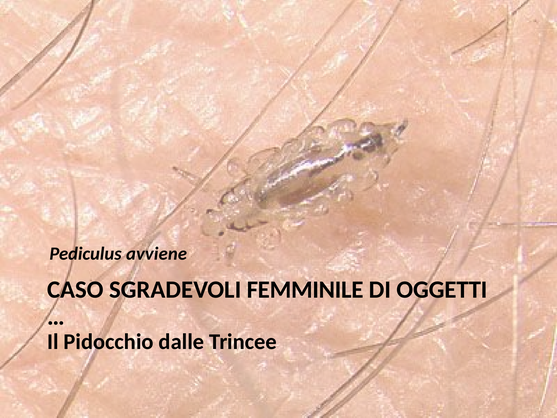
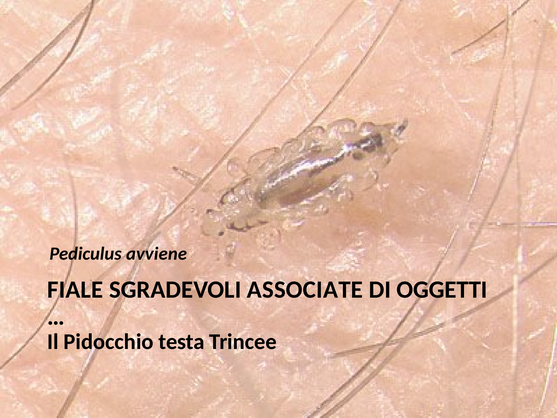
CASO: CASO -> FIALE
FEMMINILE: FEMMINILE -> ASSOCIATE
dalle: dalle -> testa
